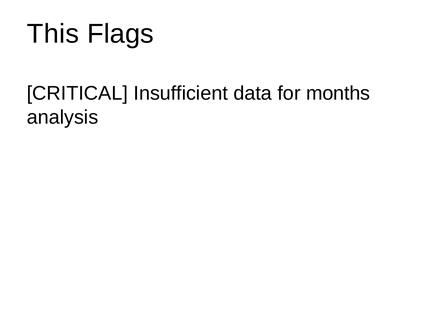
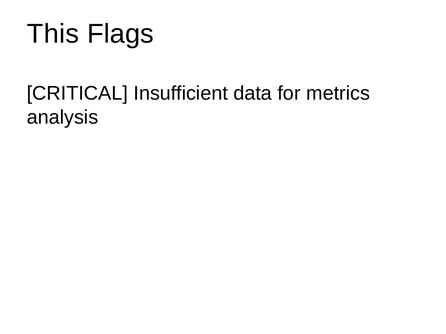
months: months -> metrics
